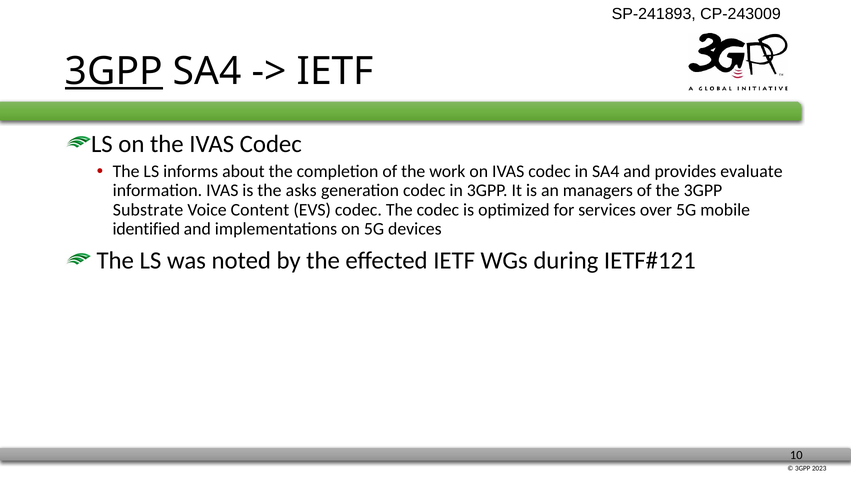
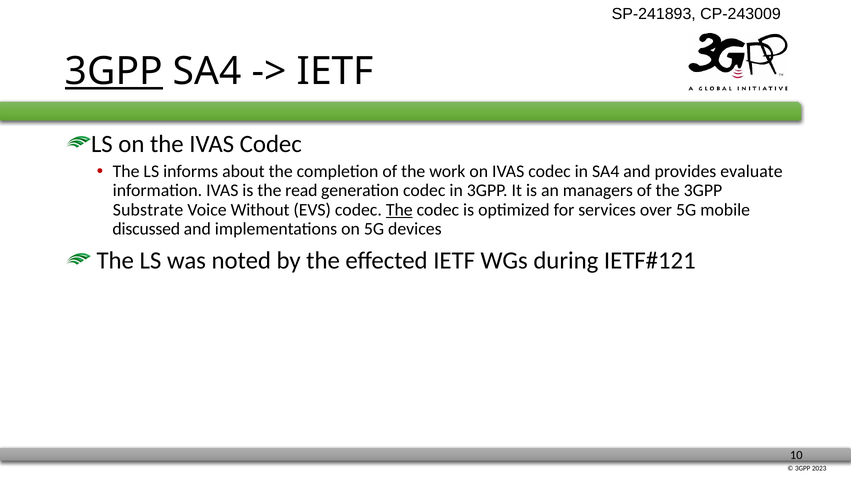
asks: asks -> read
Content: Content -> Without
The at (399, 210) underline: none -> present
identified: identified -> discussed
